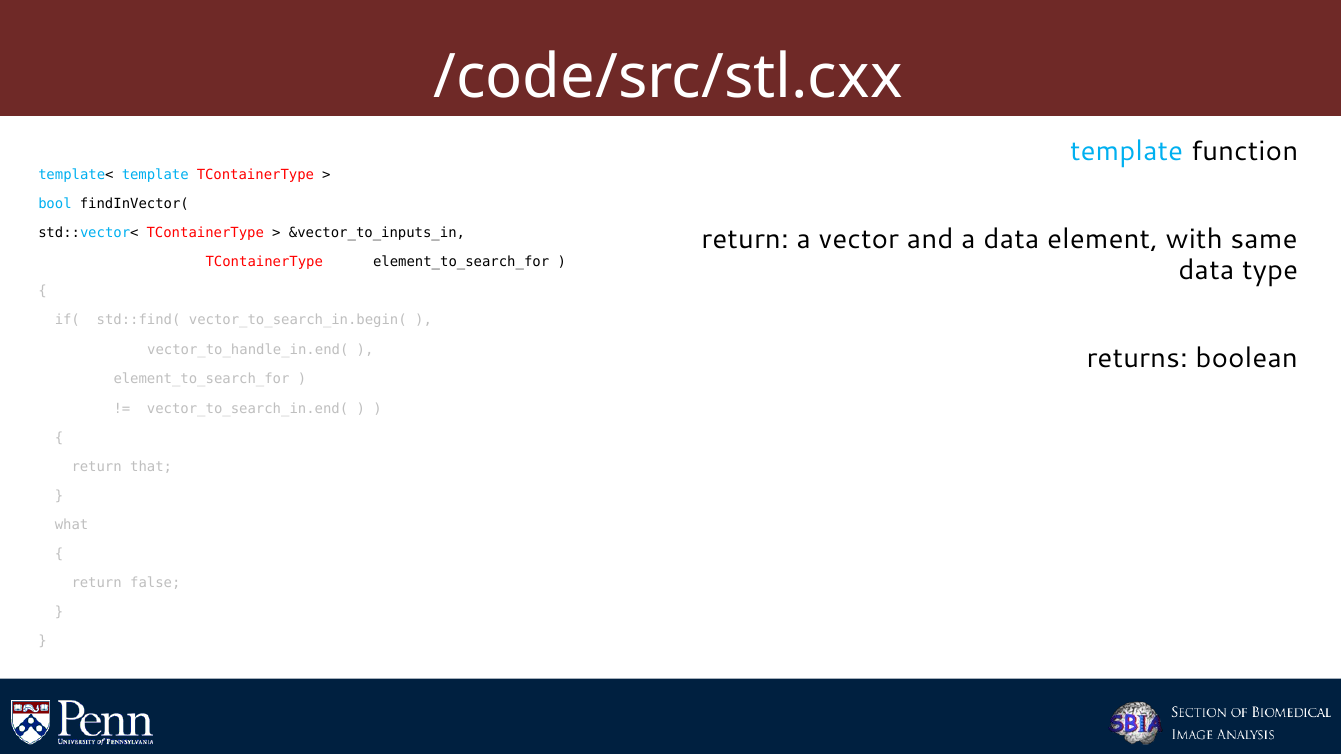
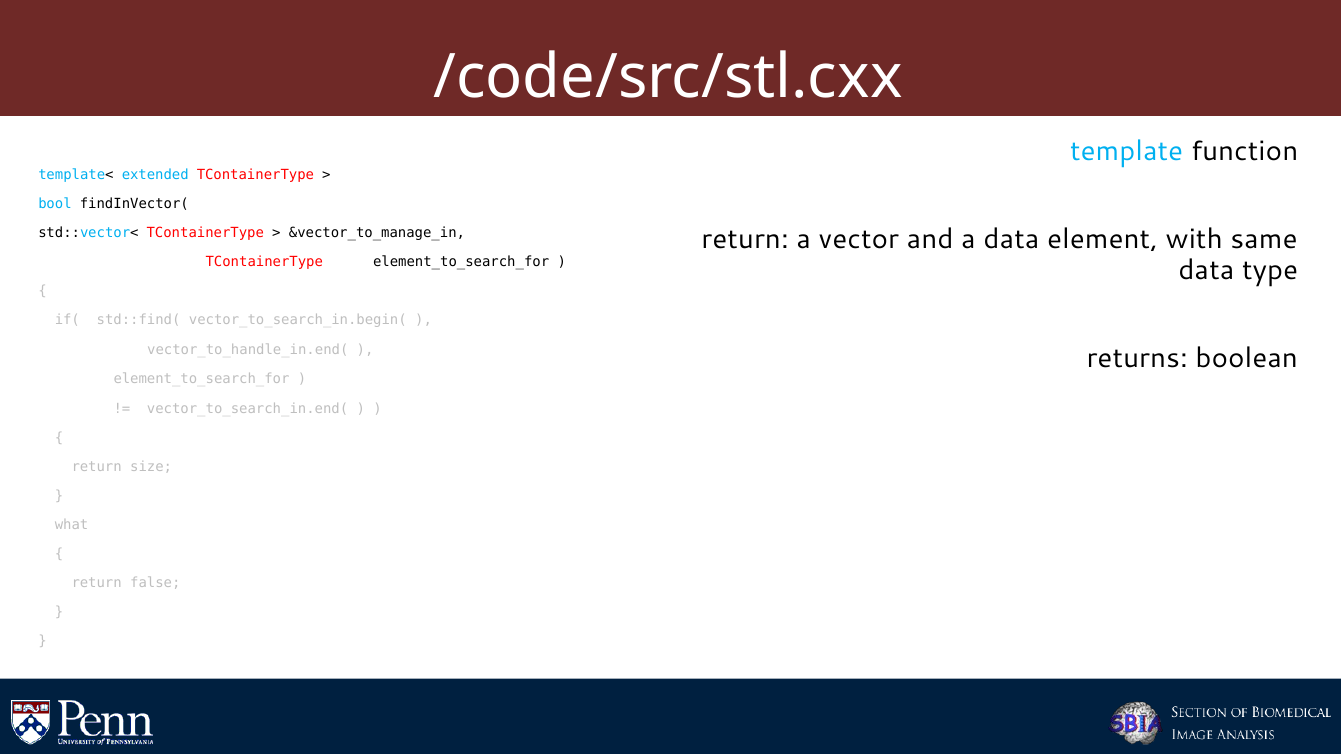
template< template: template -> extended
&vector_to_inputs_in: &vector_to_inputs_in -> &vector_to_manage_in
that: that -> size
